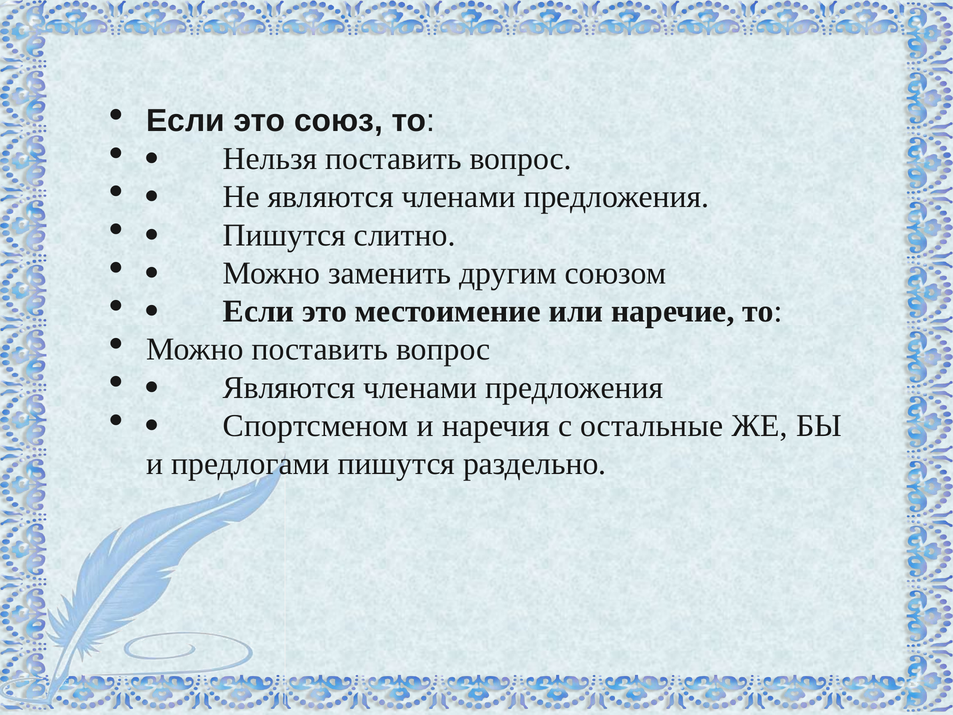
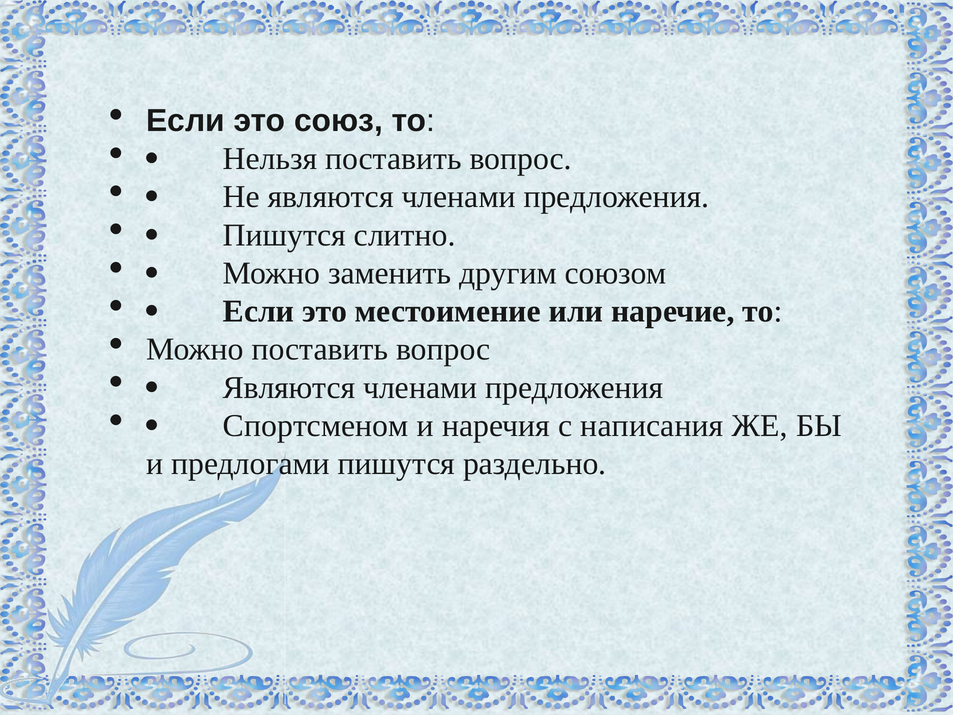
остальные: остальные -> написания
